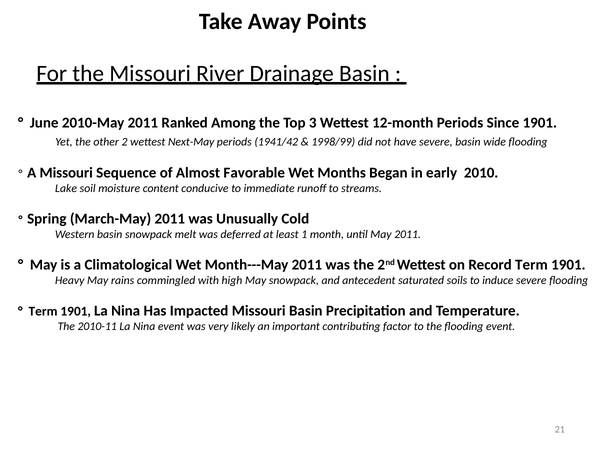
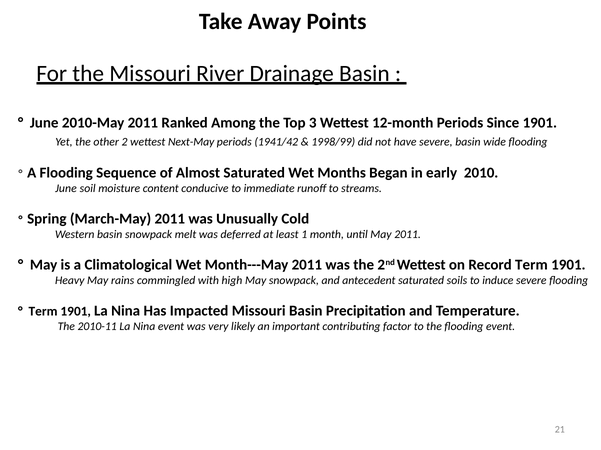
A Missouri: Missouri -> Flooding
Almost Favorable: Favorable -> Saturated
Lake at (66, 189): Lake -> June
